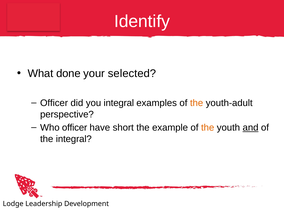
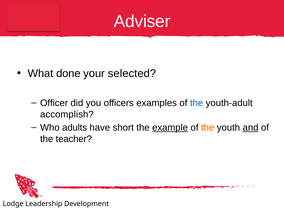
Identify: Identify -> Adviser
you integral: integral -> officers
the at (197, 103) colour: orange -> blue
perspective: perspective -> accomplish
Who officer: officer -> adults
example underline: none -> present
the integral: integral -> teacher
